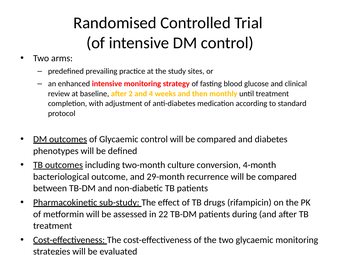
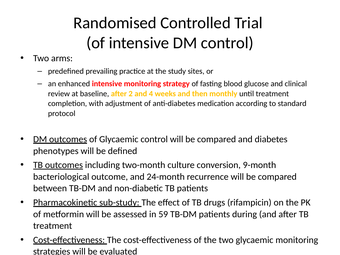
4-month: 4-month -> 9-month
29-month: 29-month -> 24-month
22: 22 -> 59
